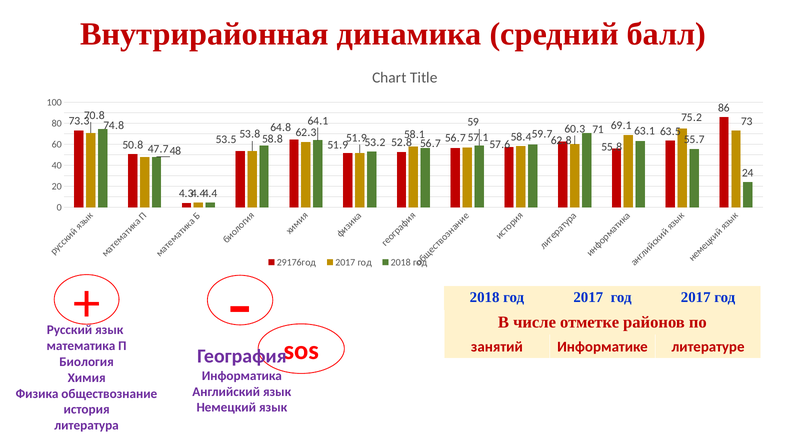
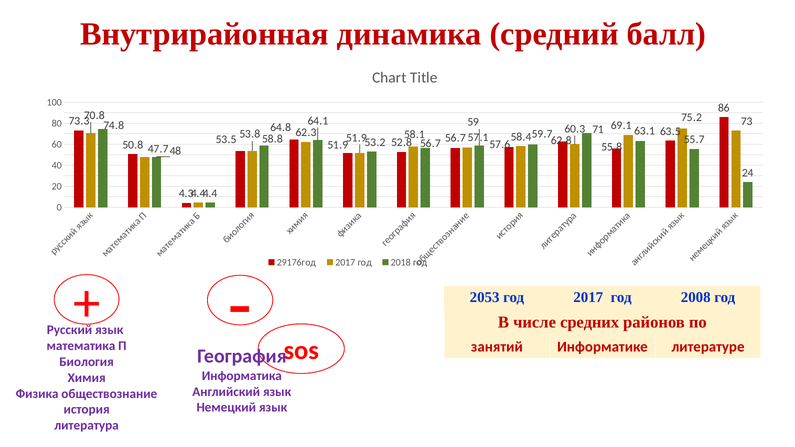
2018 at (485, 297): 2018 -> 2053
2017 год 2017: 2017 -> 2008
отметке: отметке -> средних
